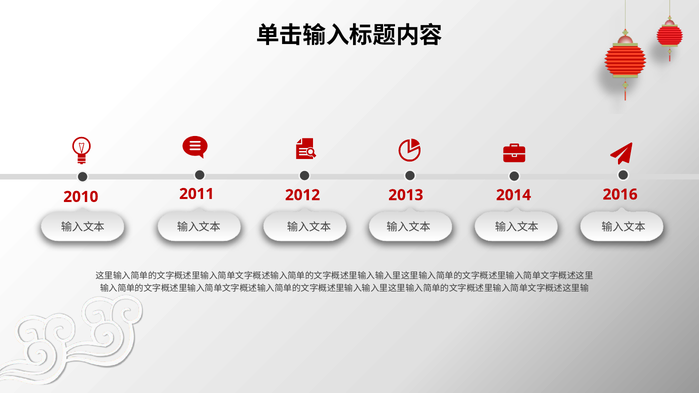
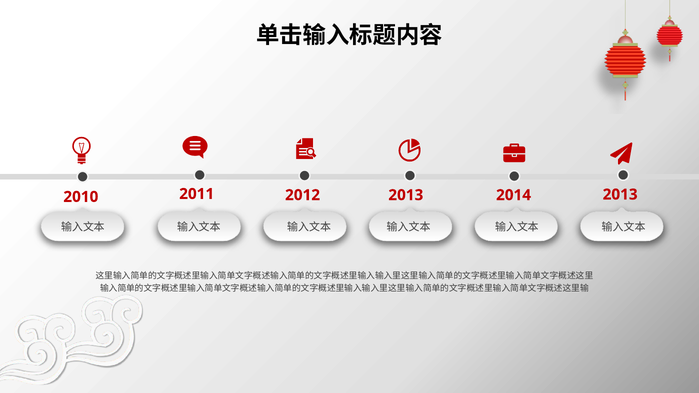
2014 2016: 2016 -> 2013
